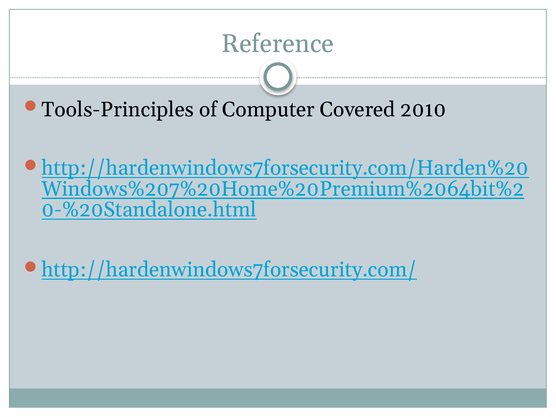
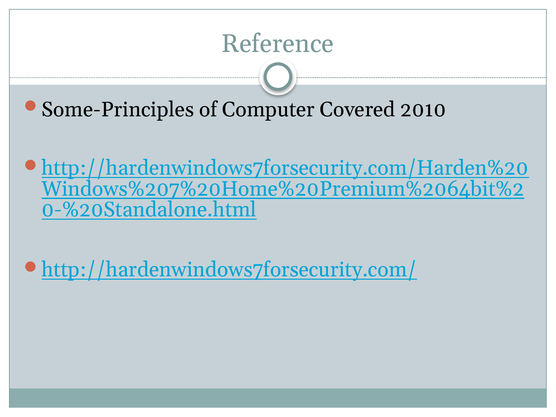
Tools-Principles: Tools-Principles -> Some-Principles
